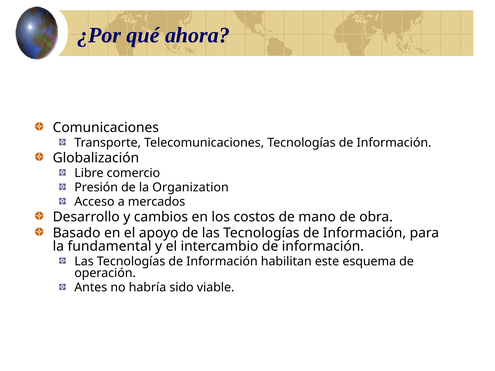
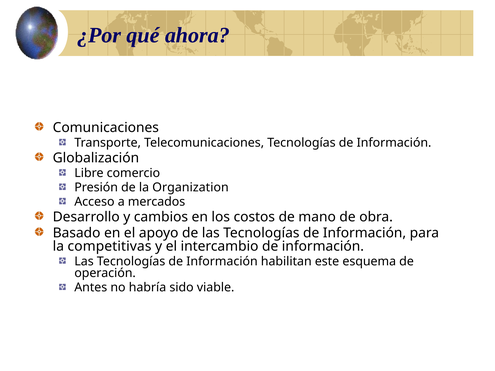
fundamental: fundamental -> competitivas
